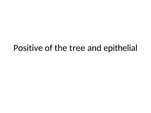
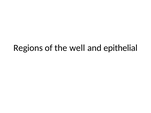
Positive: Positive -> Regions
tree: tree -> well
